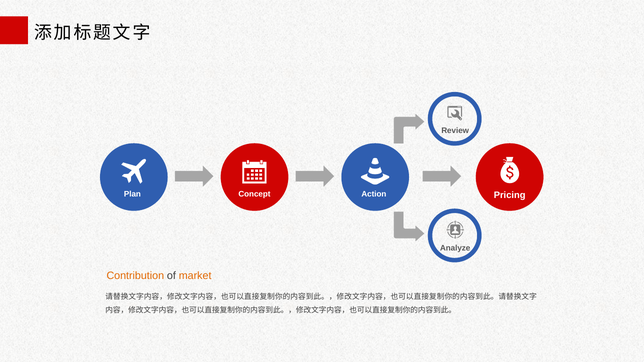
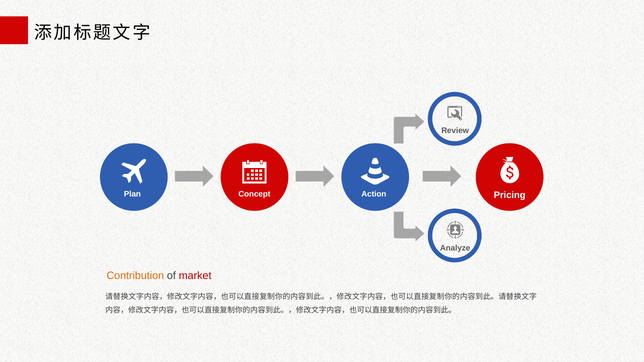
market colour: orange -> red
